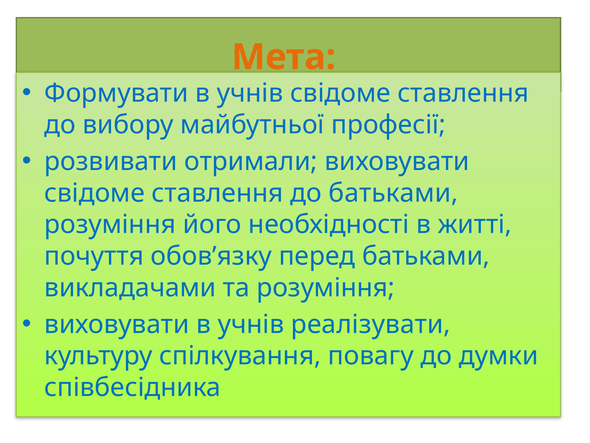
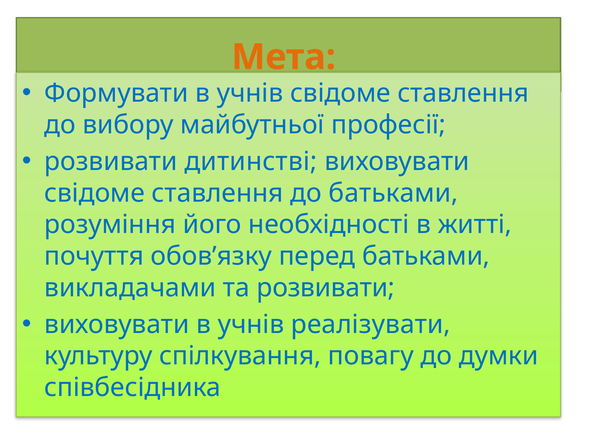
отримали: отримали -> дитинстві
та розуміння: розуміння -> розвивати
